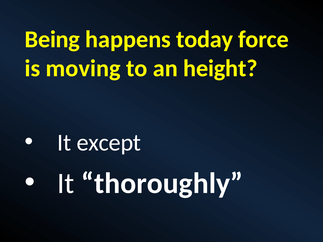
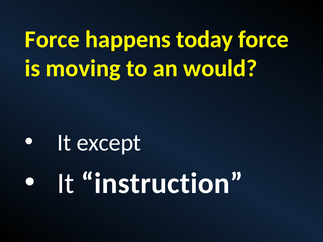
Being at (52, 39): Being -> Force
height: height -> would
thoroughly: thoroughly -> instruction
